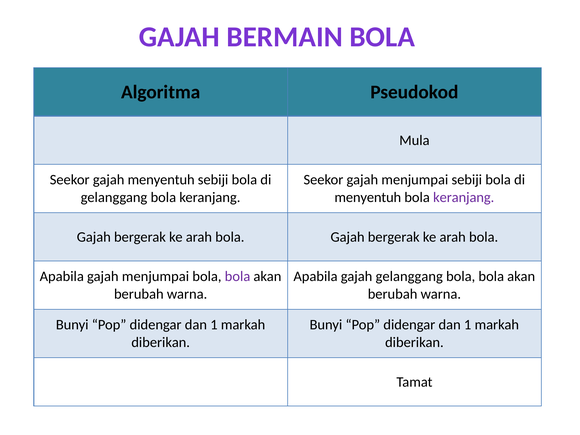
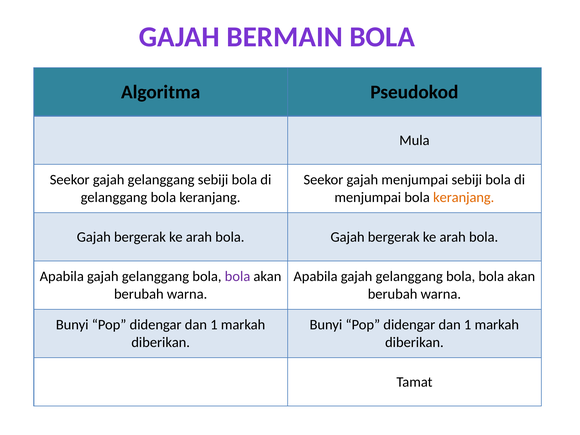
Seekor gajah menyentuh: menyentuh -> gelanggang
menyentuh at (368, 197): menyentuh -> menjumpai
keranjang at (464, 197) colour: purple -> orange
menjumpai at (155, 276): menjumpai -> gelanggang
